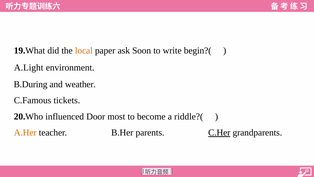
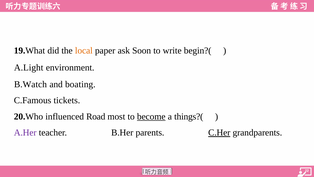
B.During: B.During -> B.Watch
weather: weather -> boating
Door: Door -> Road
become underline: none -> present
riddle?(: riddle?( -> things?(
A.Her colour: orange -> purple
